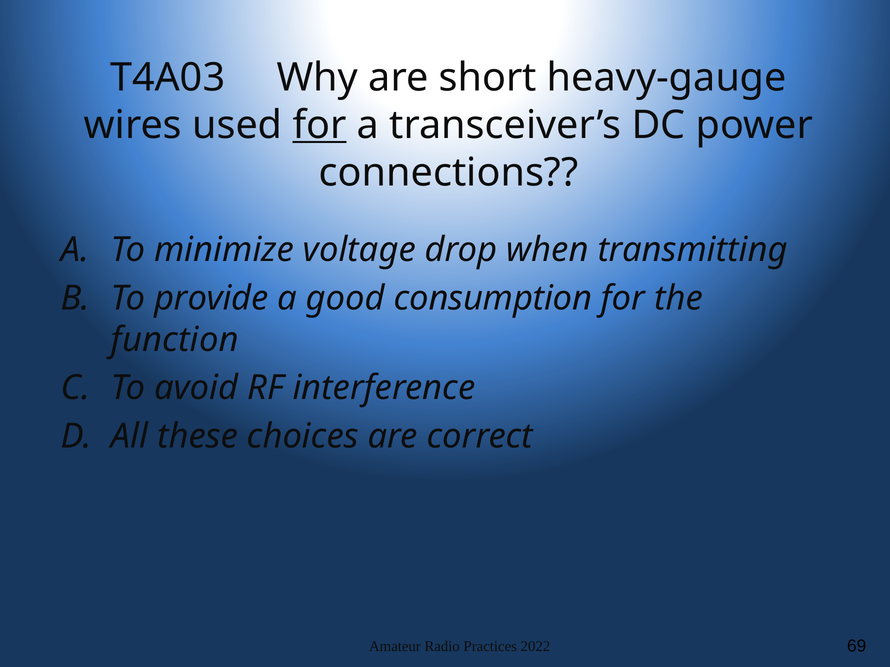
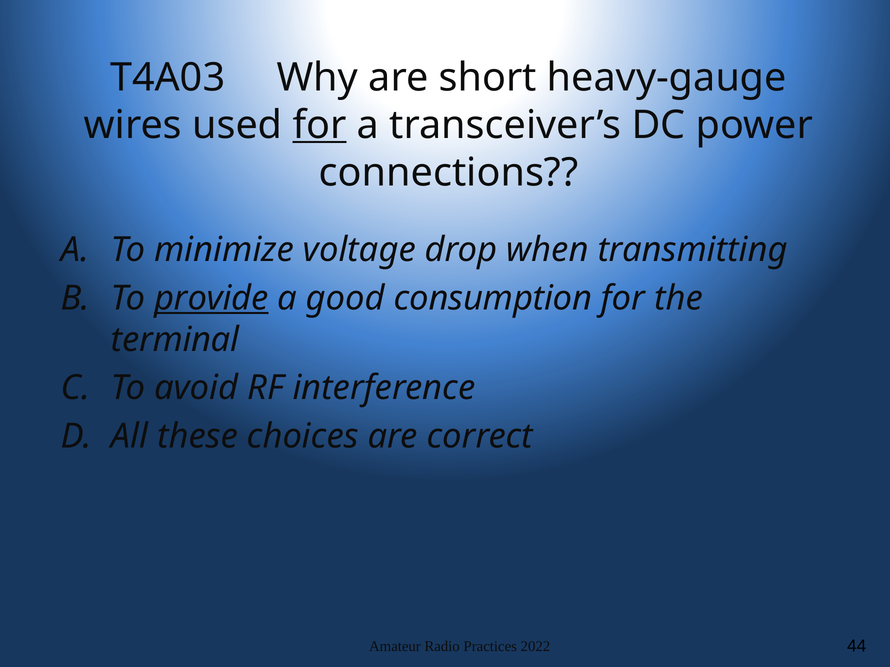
provide underline: none -> present
function: function -> terminal
69: 69 -> 44
